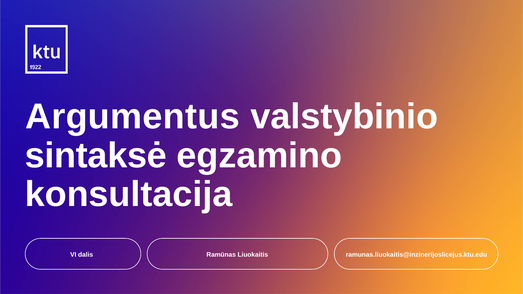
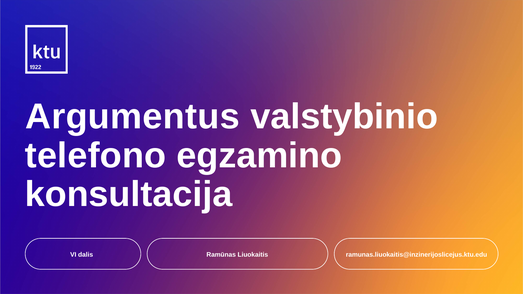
sintaksė: sintaksė -> telefono
